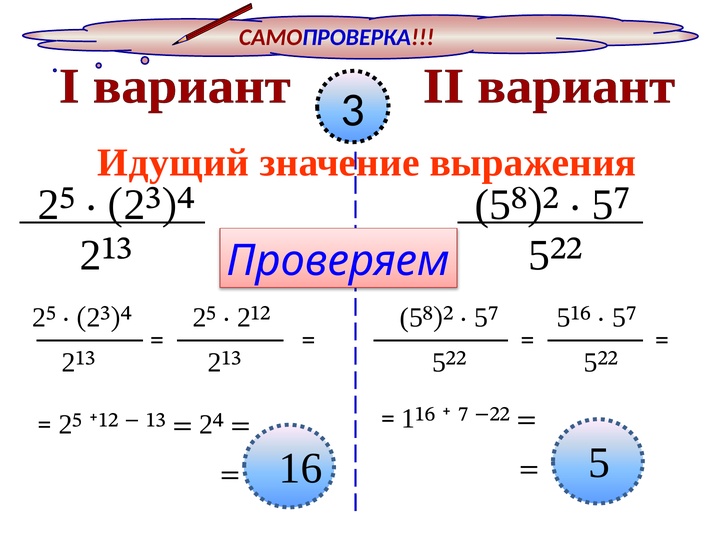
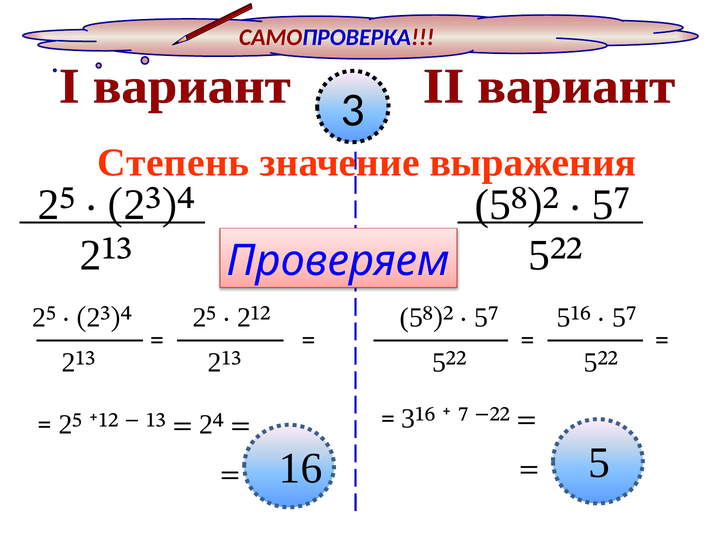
Идущий: Идущий -> Степень
1 at (408, 419): 1 -> 3
